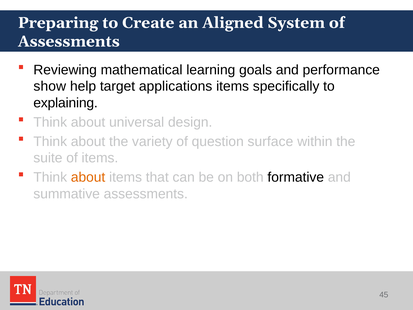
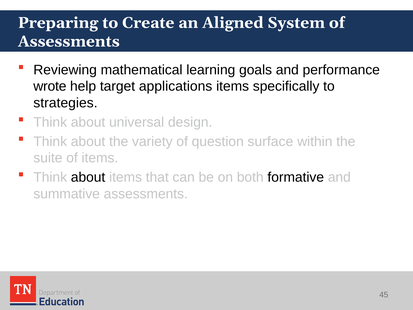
show: show -> wrote
explaining: explaining -> strategies
about at (88, 177) colour: orange -> black
